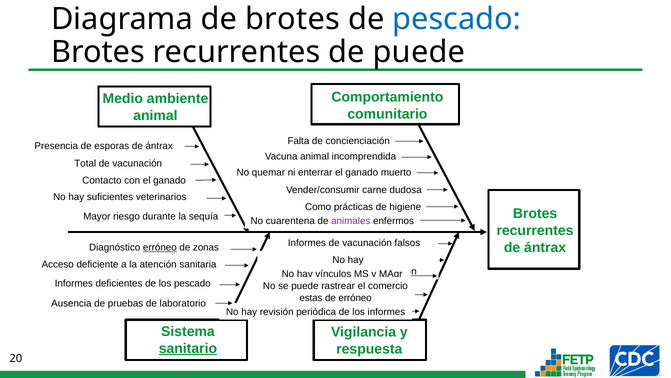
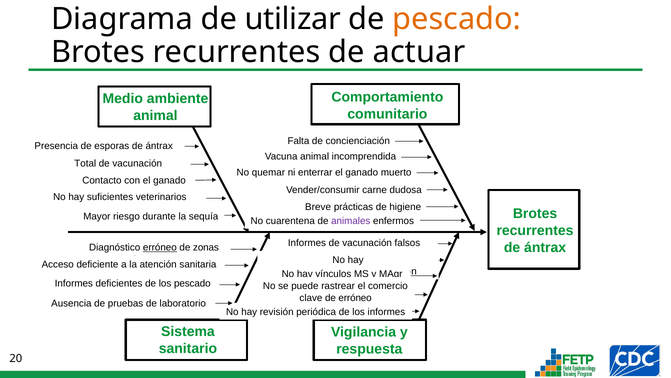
de brotes: brotes -> utilizar
pescado at (457, 19) colour: blue -> orange
de puede: puede -> actuar
Como: Como -> Breve
estas: estas -> clave
sanitario underline: present -> none
